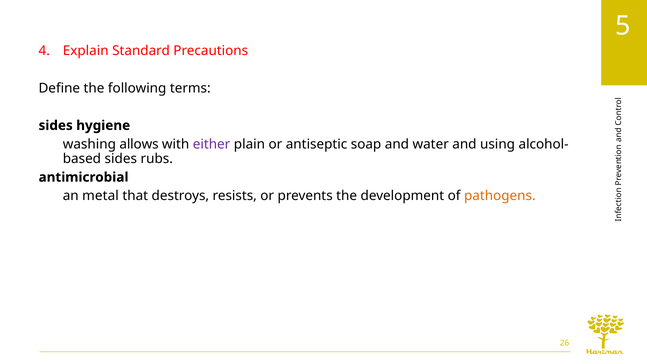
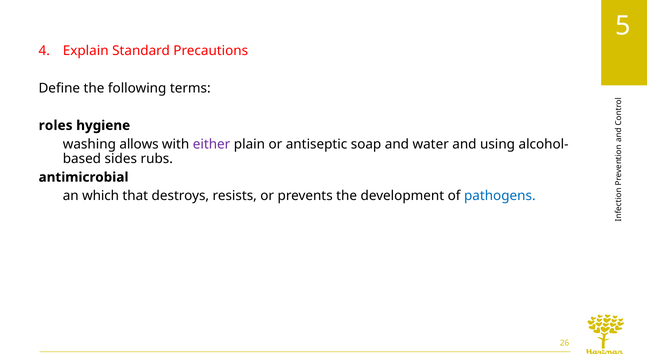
sides at (56, 125): sides -> roles
metal: metal -> which
pathogens colour: orange -> blue
